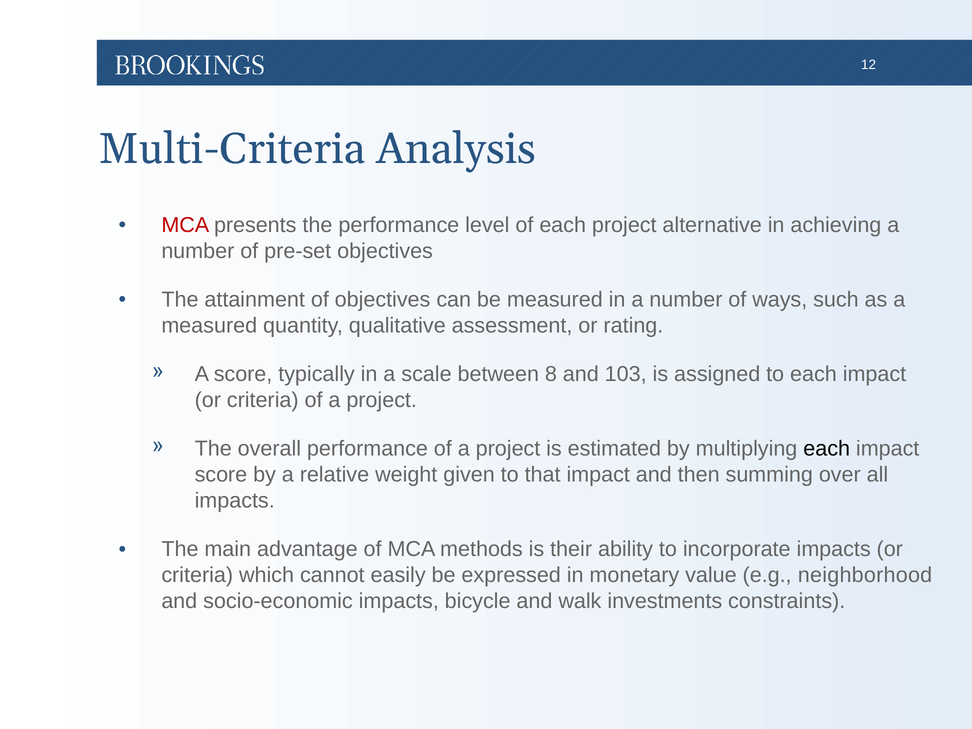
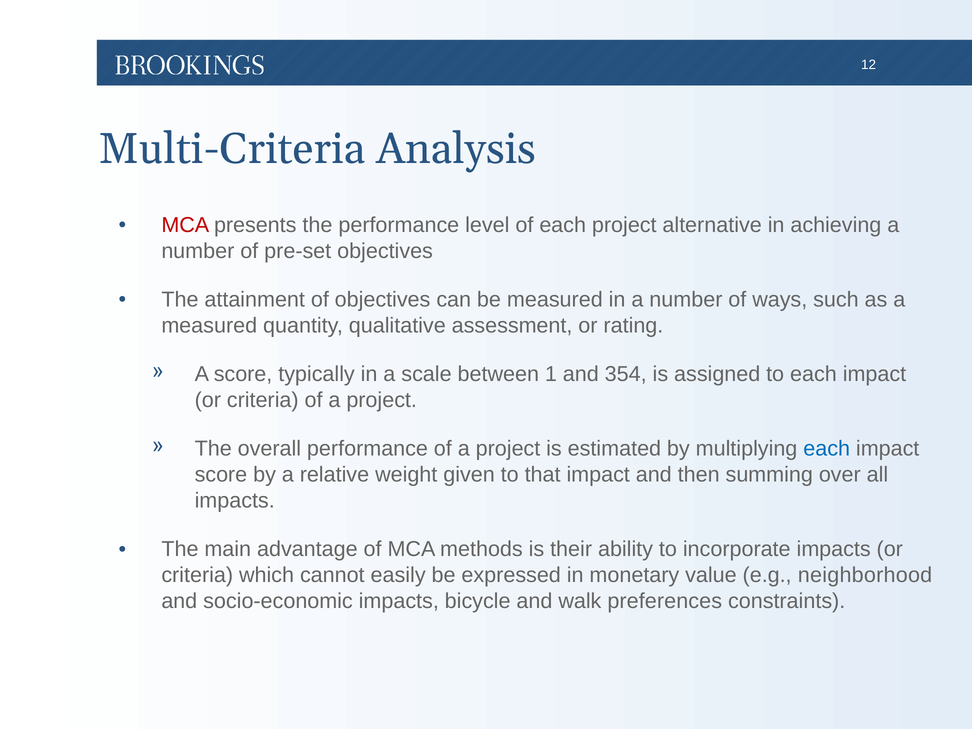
8: 8 -> 1
103: 103 -> 354
each at (827, 449) colour: black -> blue
investments: investments -> preferences
